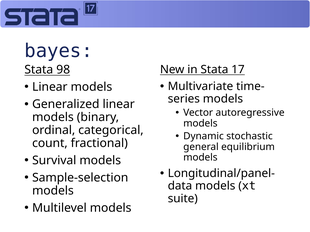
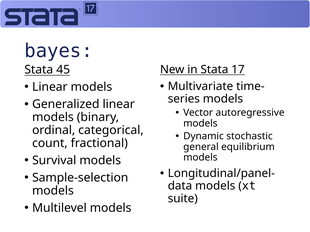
98: 98 -> 45
